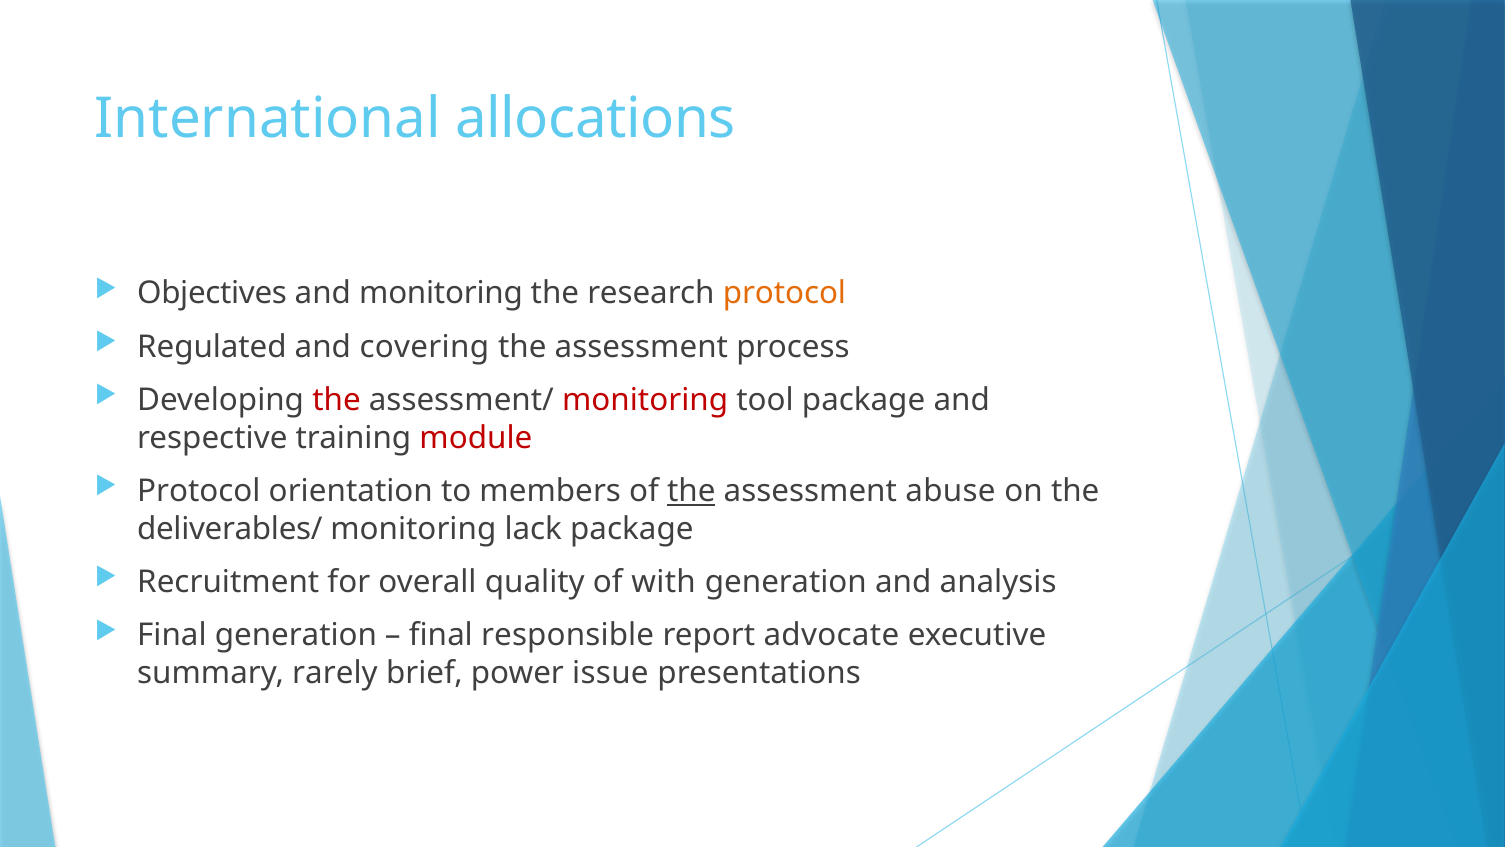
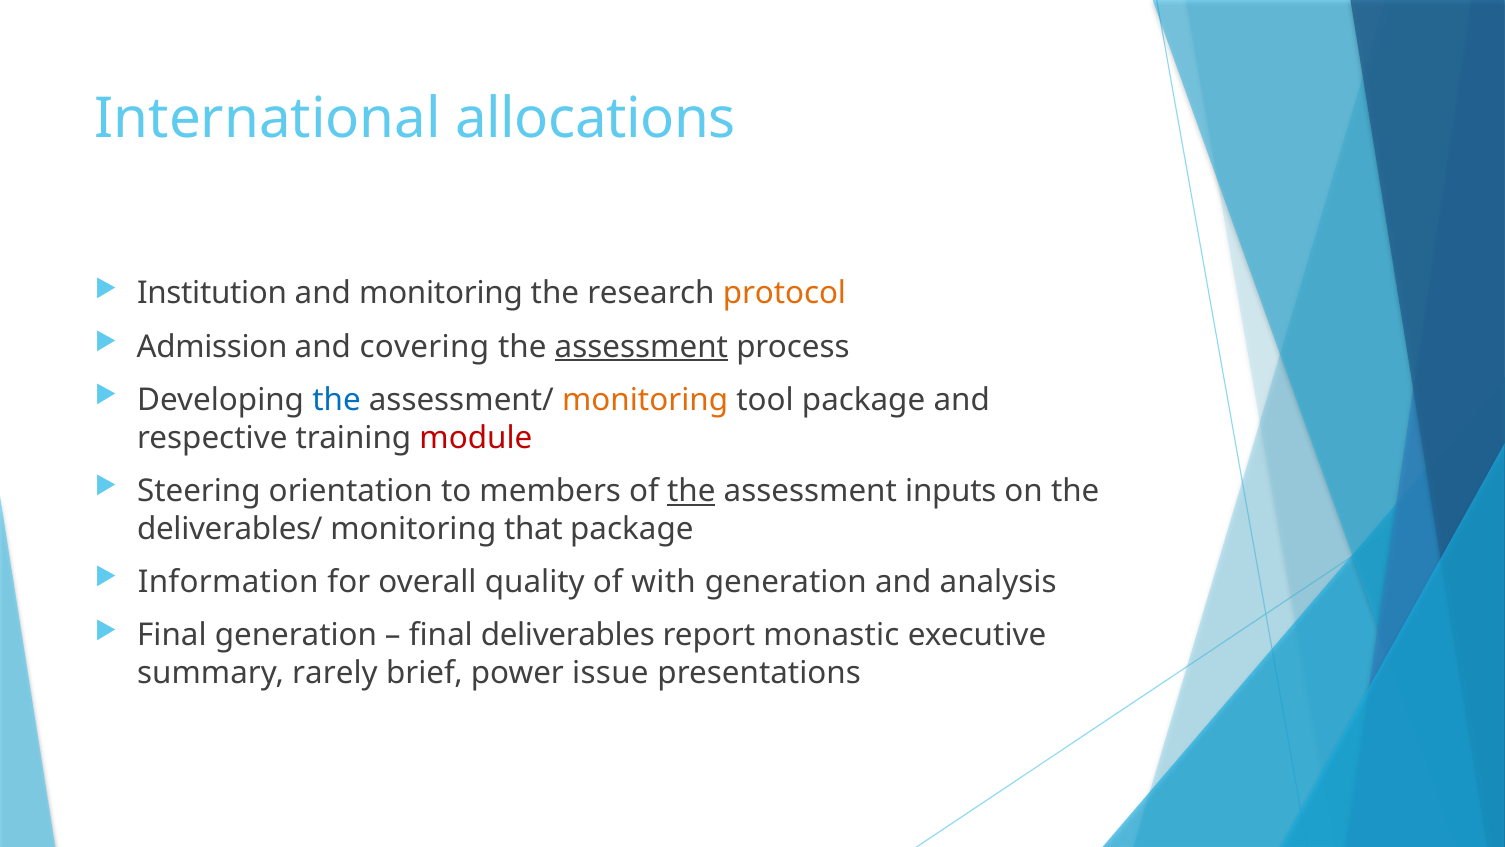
Objectives: Objectives -> Institution
Regulated: Regulated -> Admission
assessment at (641, 347) underline: none -> present
the at (337, 400) colour: red -> blue
monitoring at (645, 400) colour: red -> orange
Protocol at (199, 491): Protocol -> Steering
abuse: abuse -> inputs
lack: lack -> that
Recruitment: Recruitment -> Information
responsible: responsible -> deliverables
advocate: advocate -> monastic
